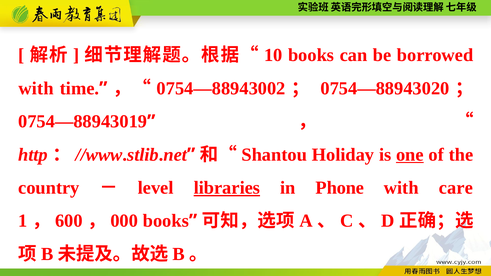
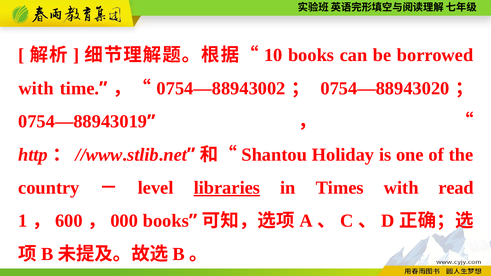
one underline: present -> none
Phone: Phone -> Times
care: care -> read
